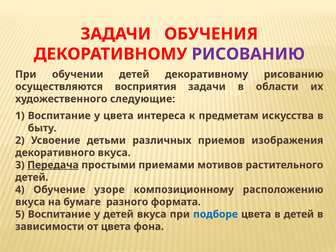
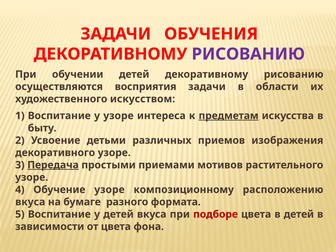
следующие: следующие -> искусством
у цвета: цвета -> узоре
предметам underline: none -> present
декоративного вкуса: вкуса -> узоре
детей at (32, 177): детей -> узоре
подборе colour: blue -> red
